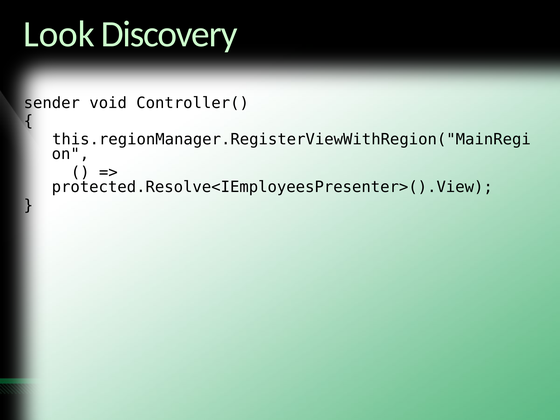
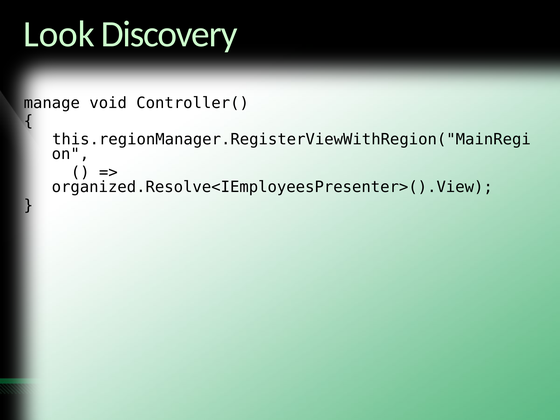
sender: sender -> manage
protected.Resolve<IEmployeesPresenter>().View: protected.Resolve<IEmployeesPresenter>().View -> organized.Resolve<IEmployeesPresenter>().View
